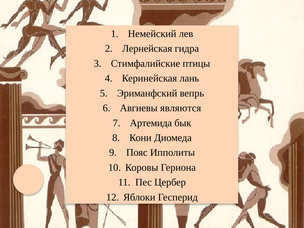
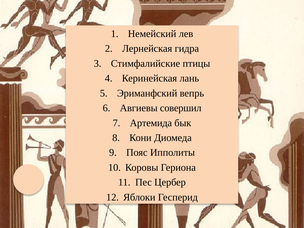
являются: являются -> совершил
